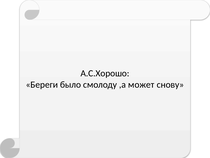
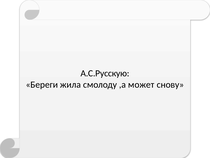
А.С.Хорошо: А.С.Хорошо -> А.С.Русскую
было: было -> жила
